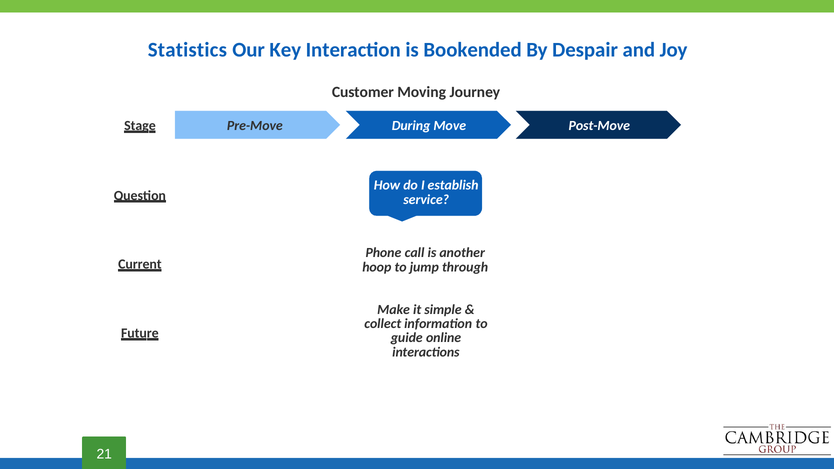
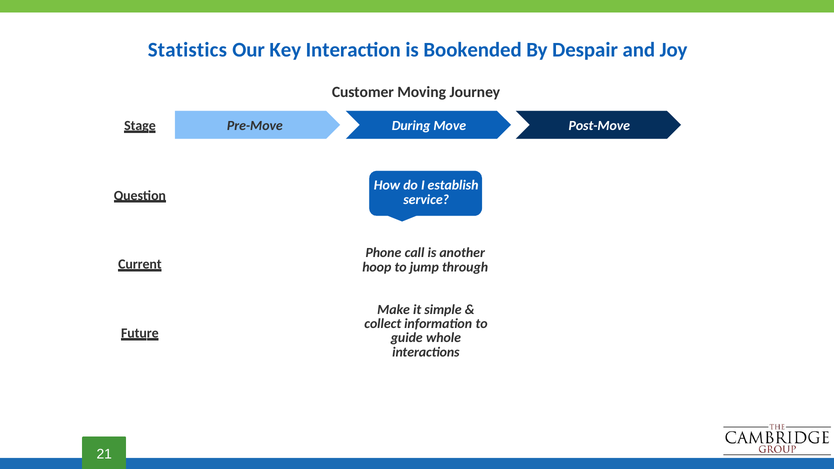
online: online -> whole
